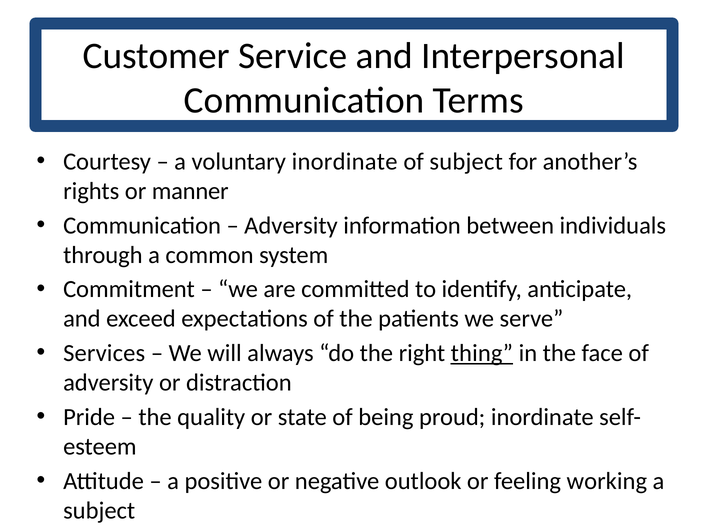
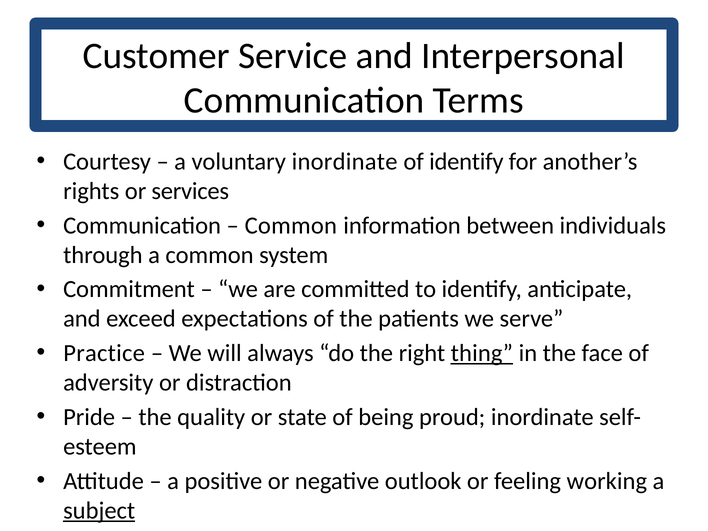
of subject: subject -> identify
manner: manner -> services
Adversity at (291, 225): Adversity -> Common
Services: Services -> Practice
subject at (99, 511) underline: none -> present
